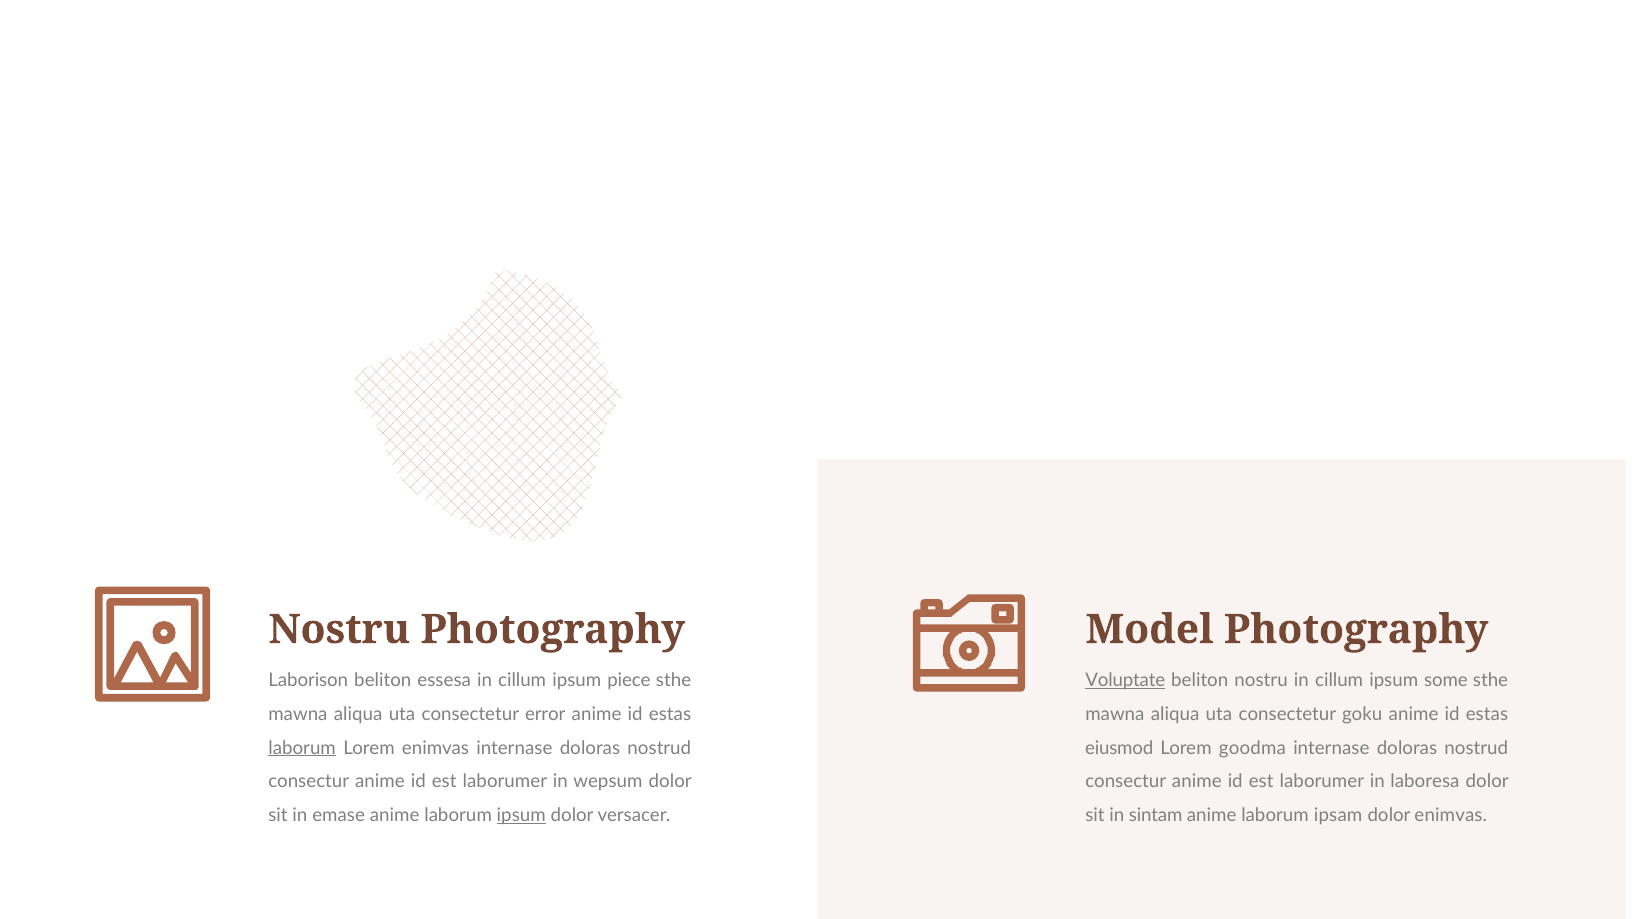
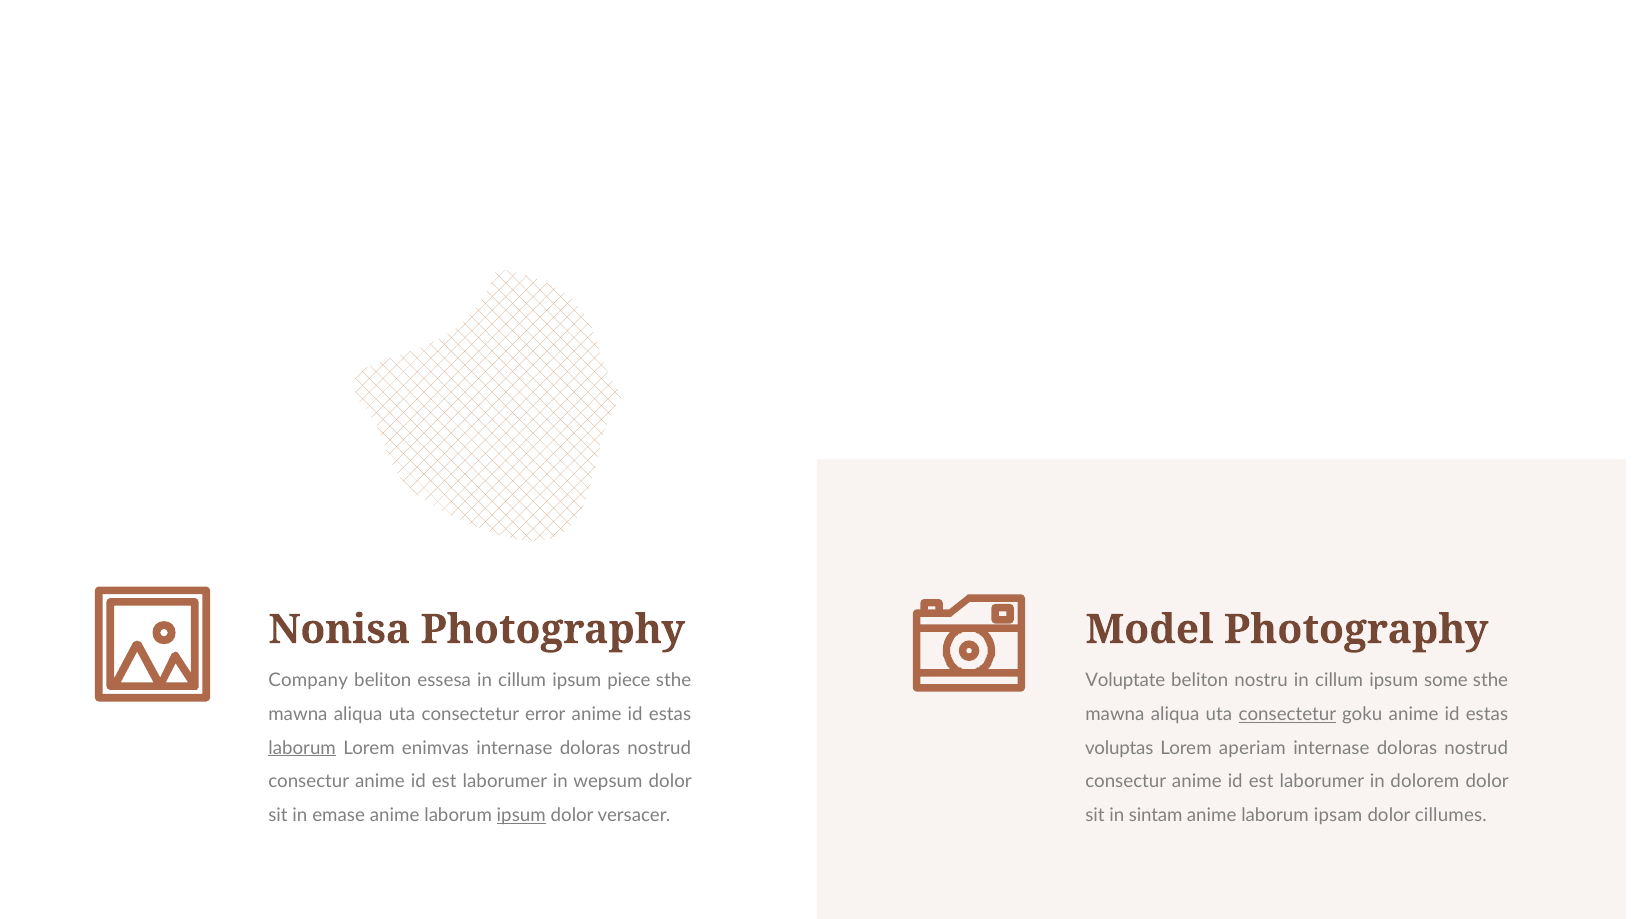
Nostru at (339, 630): Nostru -> Nonisa
Laborison: Laborison -> Company
Voluptate underline: present -> none
consectetur at (1287, 714) underline: none -> present
eiusmod: eiusmod -> voluptas
goodma: goodma -> aperiam
laboresa: laboresa -> dolorem
dolor enimvas: enimvas -> cillumes
